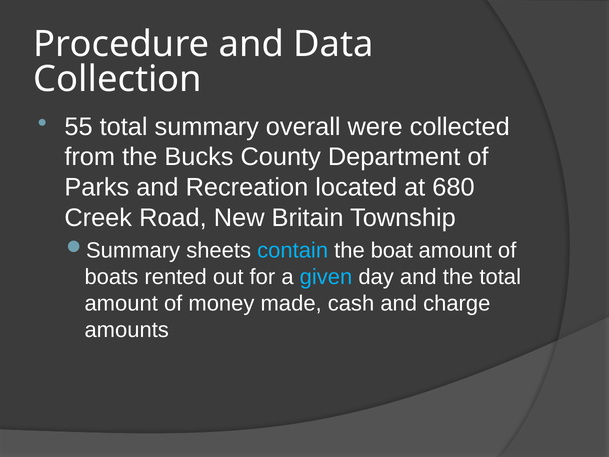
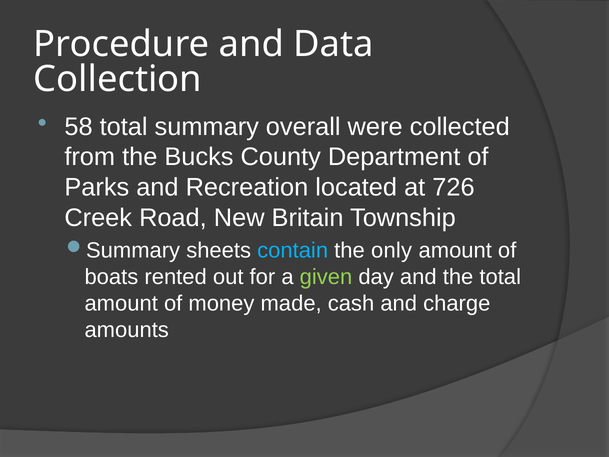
55: 55 -> 58
680: 680 -> 726
boat: boat -> only
given colour: light blue -> light green
